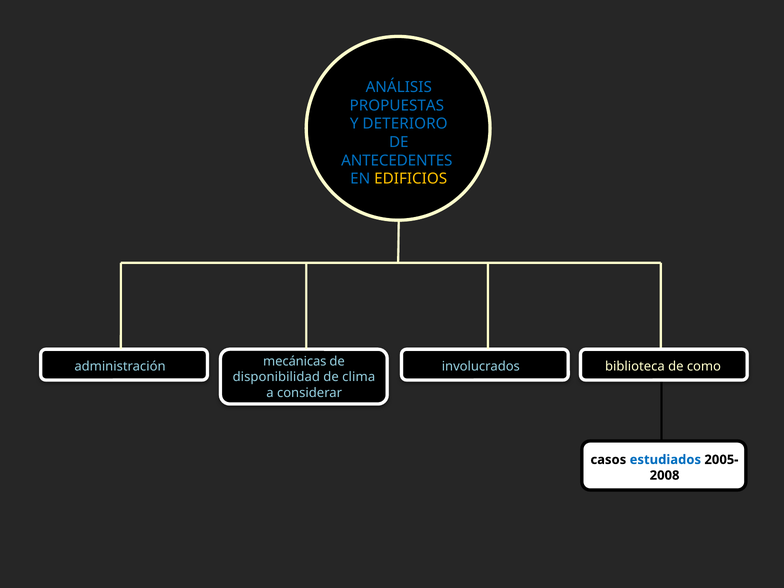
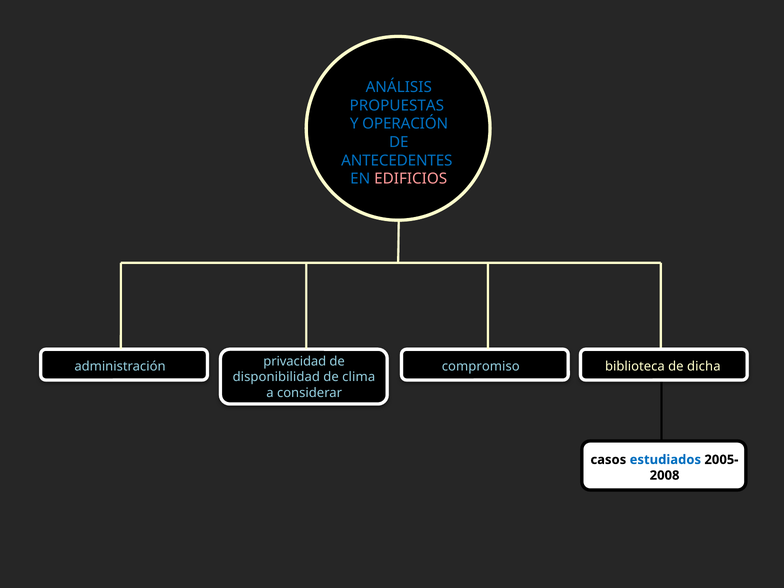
DETERIORO: DETERIORO -> OPERACIÓN
EDIFICIOS colour: yellow -> pink
mecánicas: mecánicas -> privacidad
involucrados: involucrados -> compromiso
como: como -> dicha
